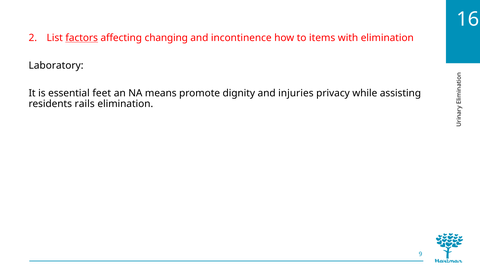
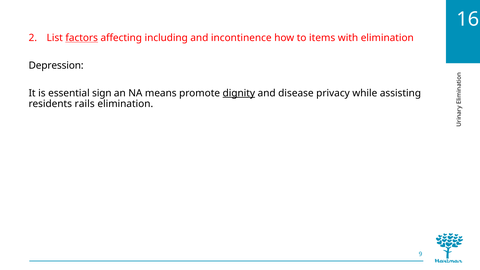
changing: changing -> including
Laboratory: Laboratory -> Depression
feet: feet -> sign
dignity underline: none -> present
injuries: injuries -> disease
